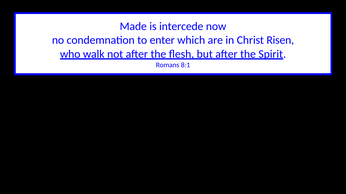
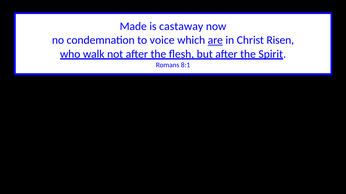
intercede: intercede -> castaway
enter: enter -> voice
are underline: none -> present
